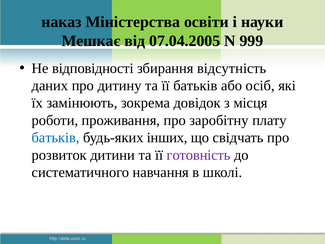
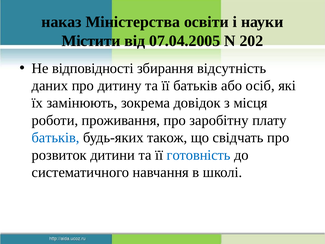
Мешкає: Мешкає -> Містити
999: 999 -> 202
інших: інших -> також
готовність colour: purple -> blue
